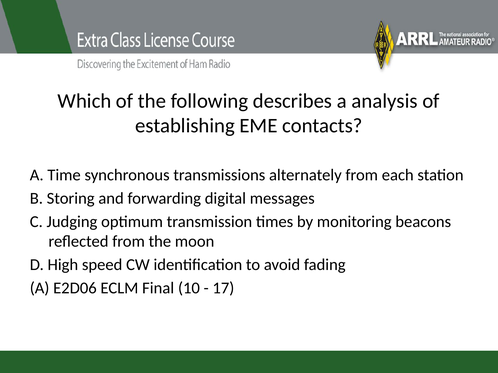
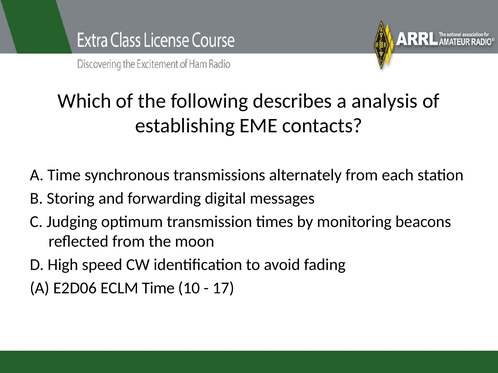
ECLM Final: Final -> Time
